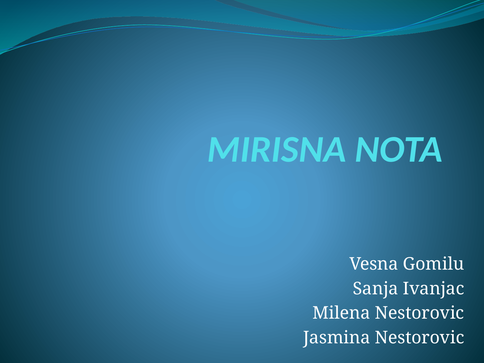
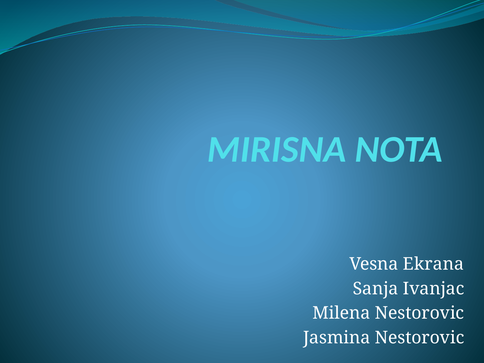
Gomilu: Gomilu -> Ekrana
